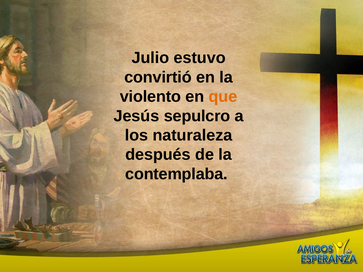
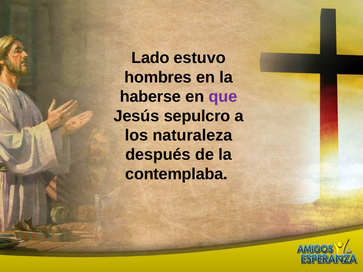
Julio: Julio -> Lado
convirtió: convirtió -> hombres
violento: violento -> haberse
que colour: orange -> purple
